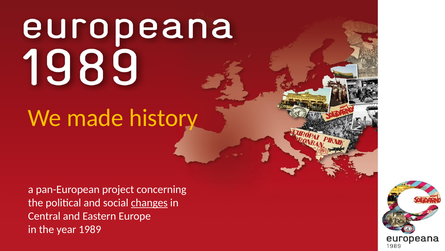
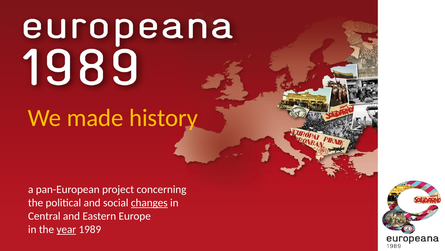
year underline: none -> present
